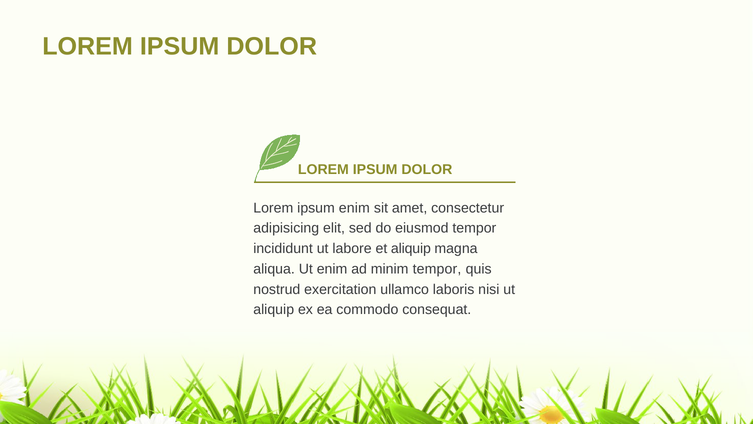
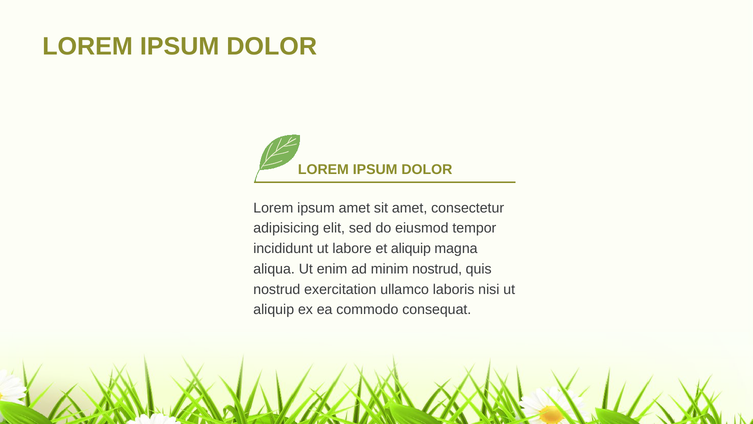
ipsum enim: enim -> amet
minim tempor: tempor -> nostrud
